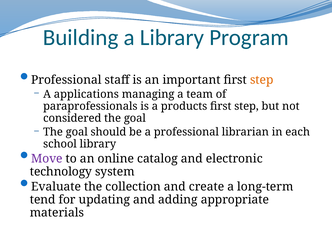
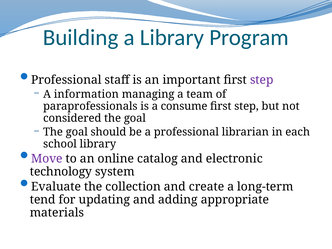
step at (262, 80) colour: orange -> purple
applications: applications -> information
products: products -> consume
